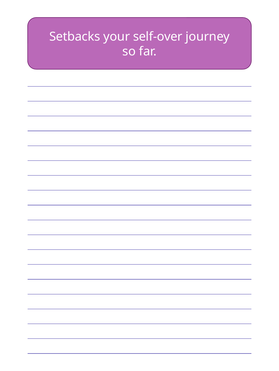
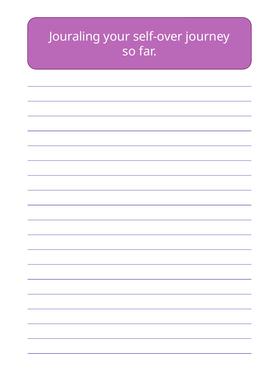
Setbacks: Setbacks -> Jouraling
